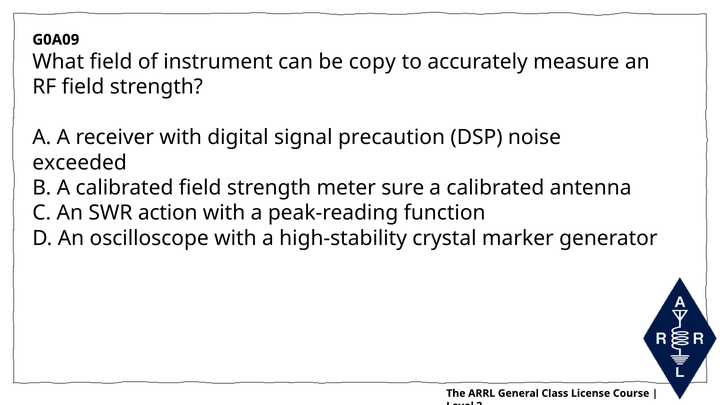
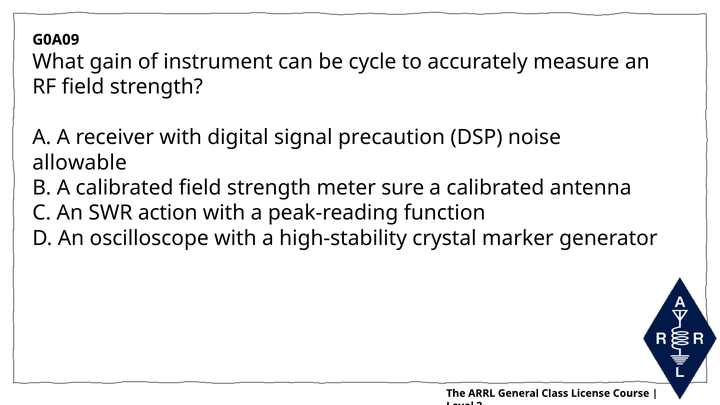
What field: field -> gain
copy: copy -> cycle
exceeded: exceeded -> allowable
